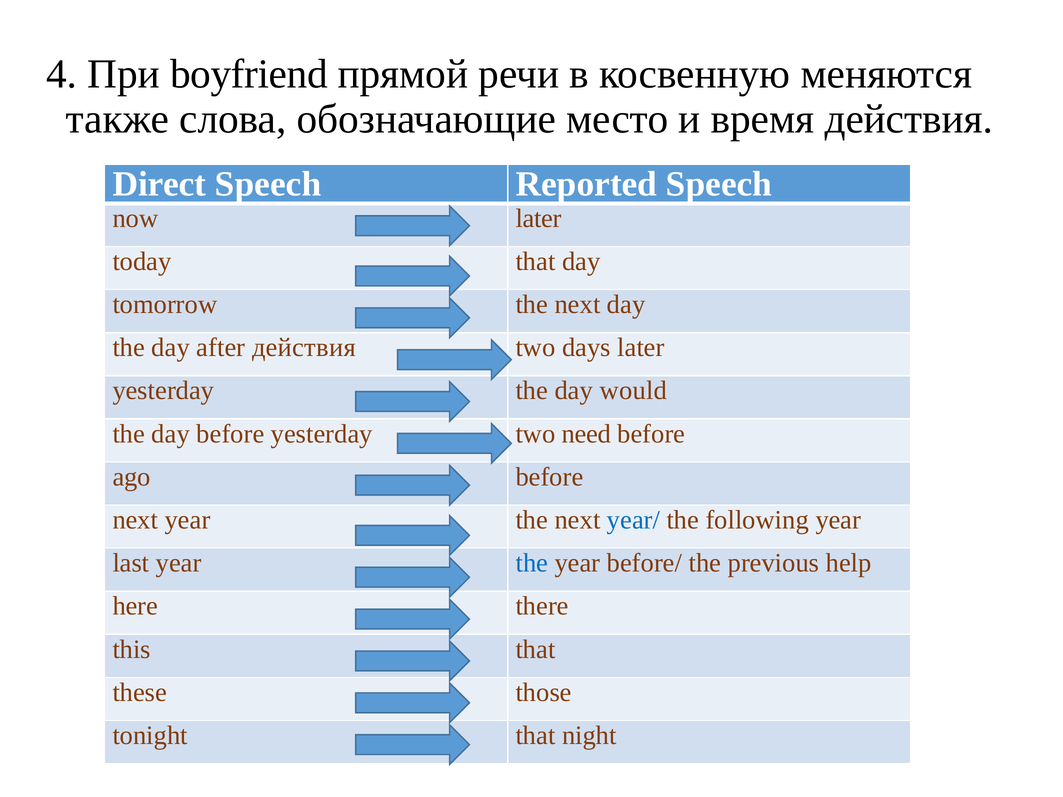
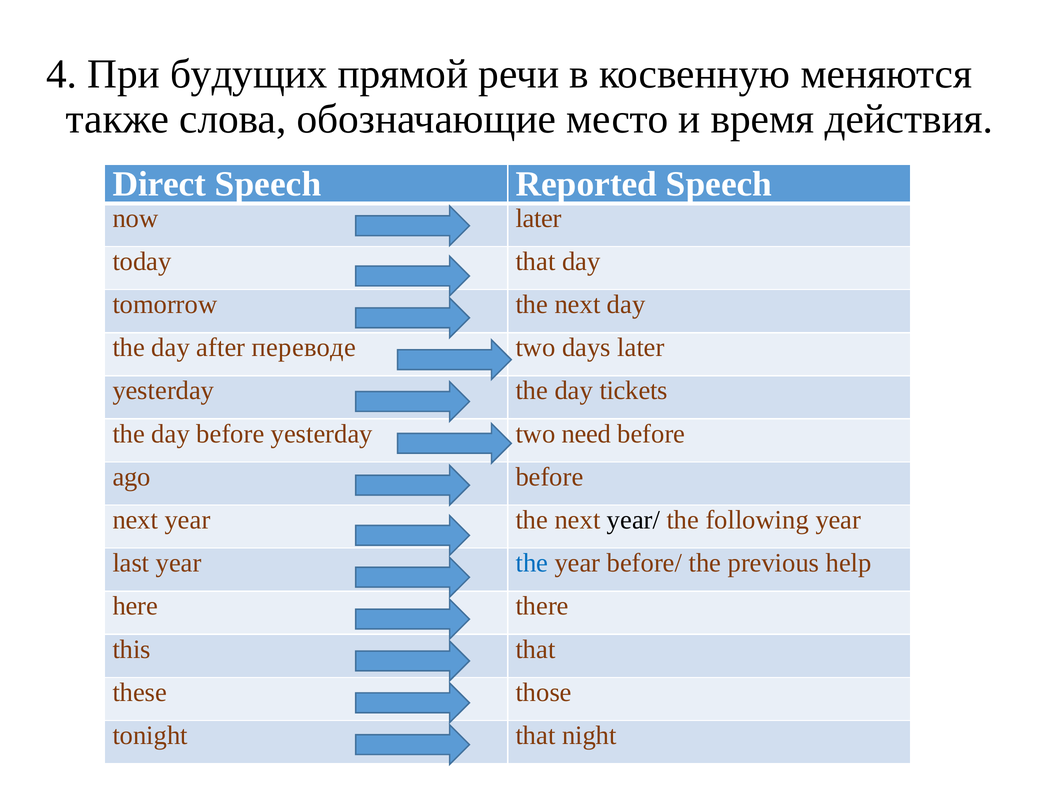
boyfriend: boyfriend -> будущих
after действия: действия -> переводе
would: would -> tickets
year/ colour: blue -> black
